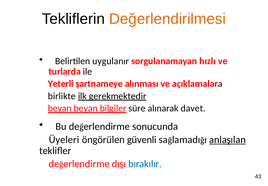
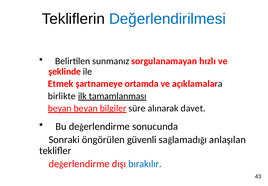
Değerlendirilmesi colour: orange -> blue
uygulanır: uygulanır -> sunmanız
turlarda: turlarda -> şeklinde
Yeterli: Yeterli -> Etmek
alınması: alınması -> ortamda
gerekmektedir: gerekmektedir -> tamamlanması
Üyeleri: Üyeleri -> Sonraki
anlaşılan underline: present -> none
